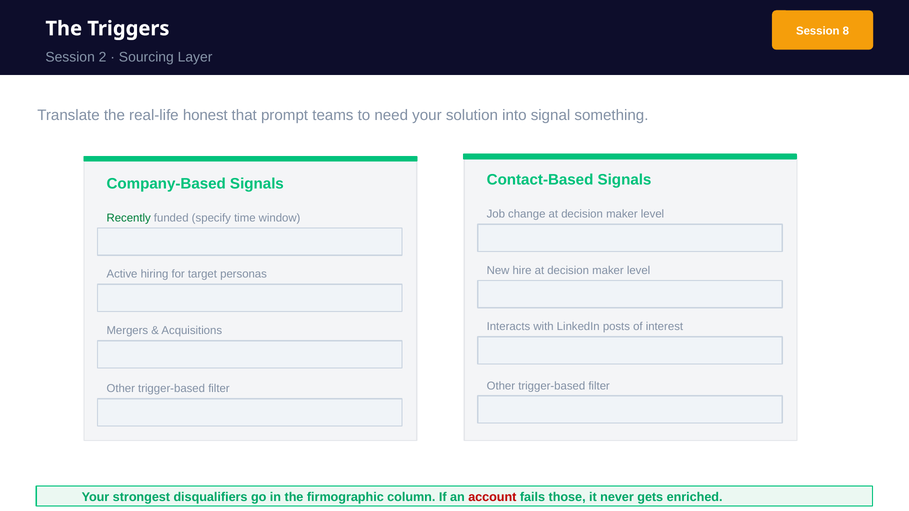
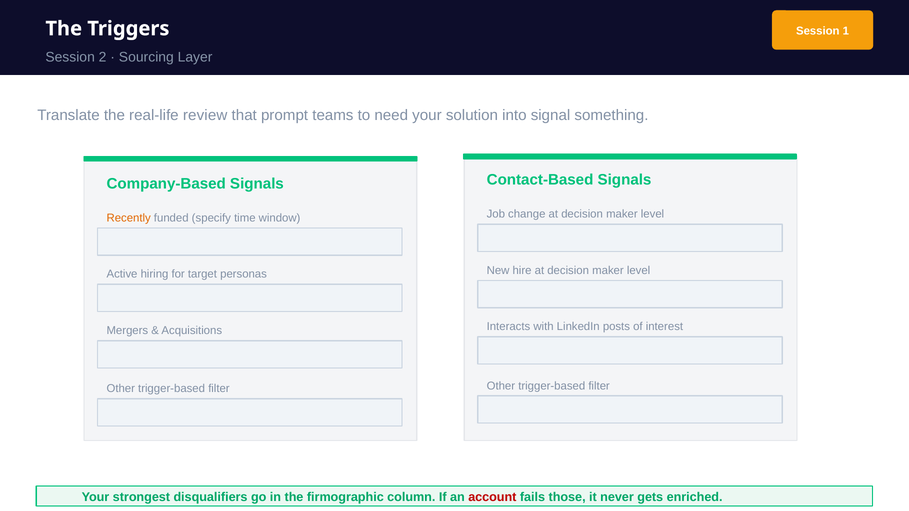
8: 8 -> 1
honest: honest -> review
Recently colour: green -> orange
